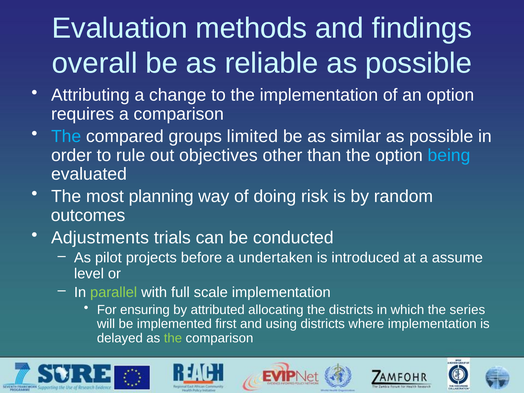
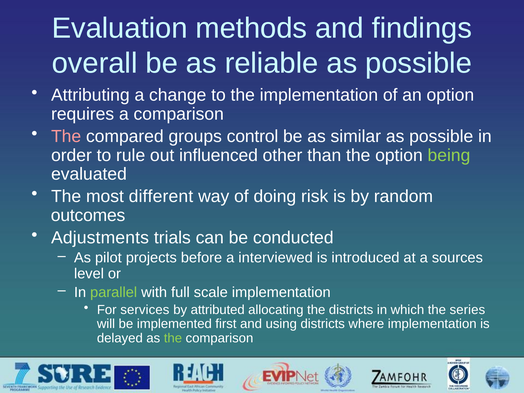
The at (66, 136) colour: light blue -> pink
limited: limited -> control
objectives: objectives -> influenced
being colour: light blue -> light green
planning: planning -> different
undertaken: undertaken -> interviewed
assume: assume -> sources
ensuring: ensuring -> services
